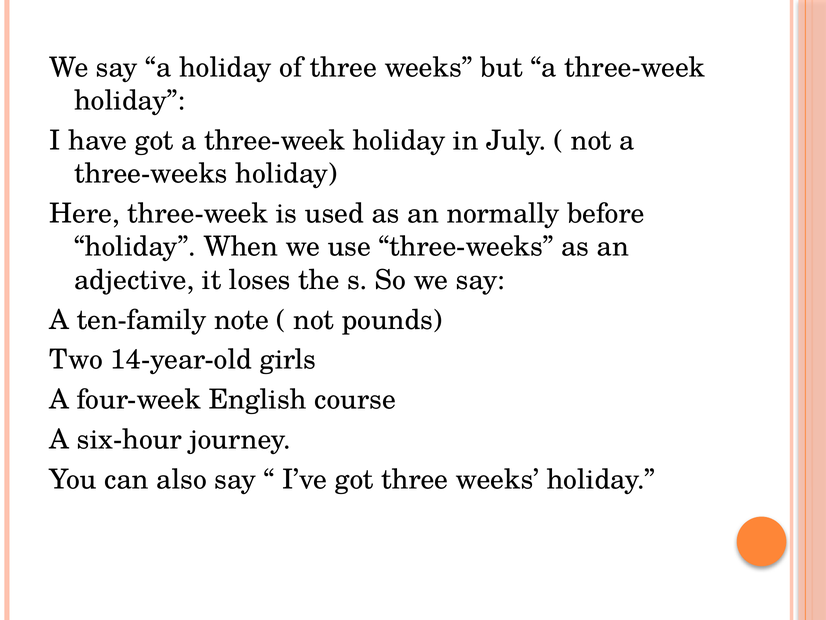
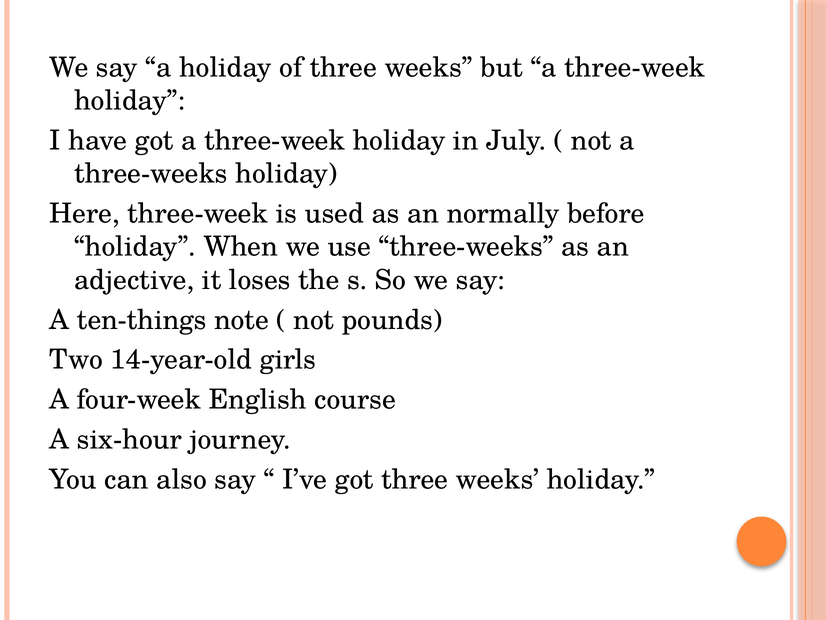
ten-family: ten-family -> ten-things
